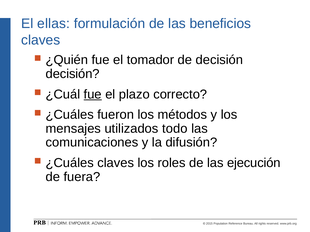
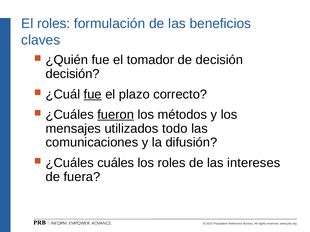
El ellas: ellas -> roles
fueron underline: none -> present
¿Cuáles claves: claves -> cuáles
ejecución: ejecución -> intereses
